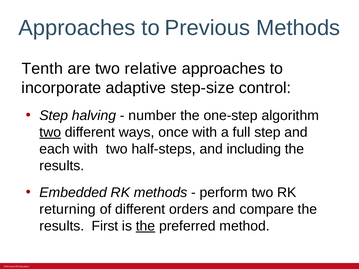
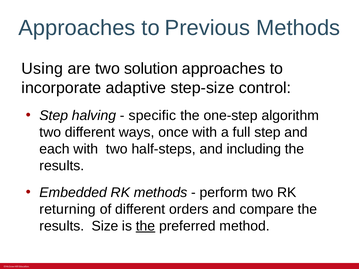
Tenth: Tenth -> Using
relative: relative -> solution
number: number -> specific
two at (50, 132) underline: present -> none
First: First -> Size
